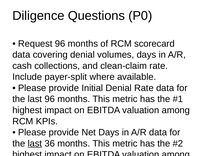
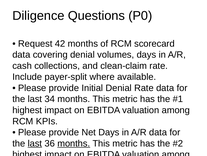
Request 96: 96 -> 42
last 96: 96 -> 34
months at (74, 143) underline: none -> present
